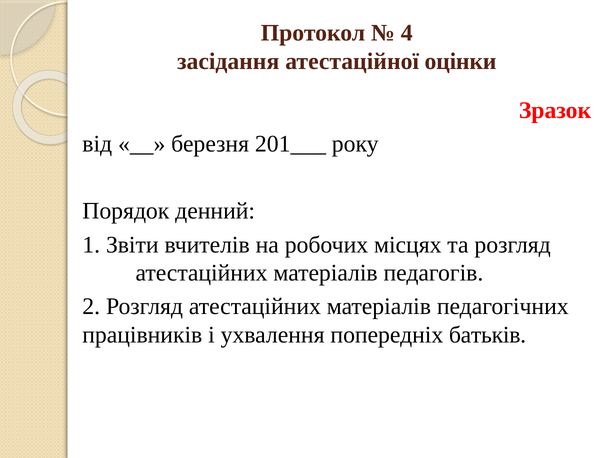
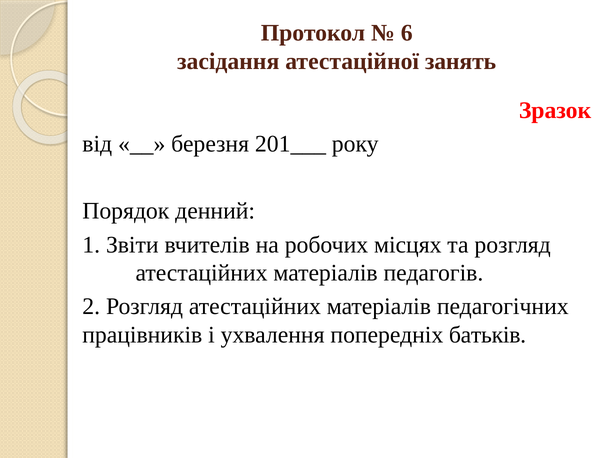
4: 4 -> 6
оцінки: оцінки -> занять
